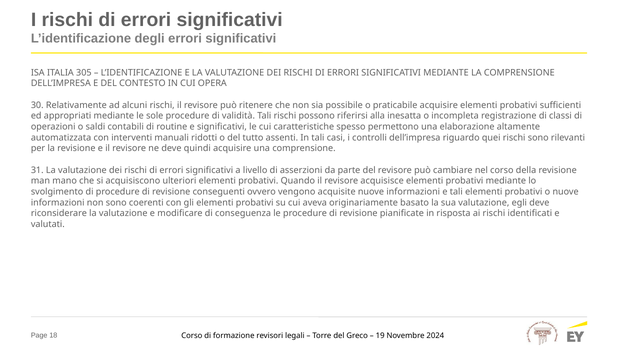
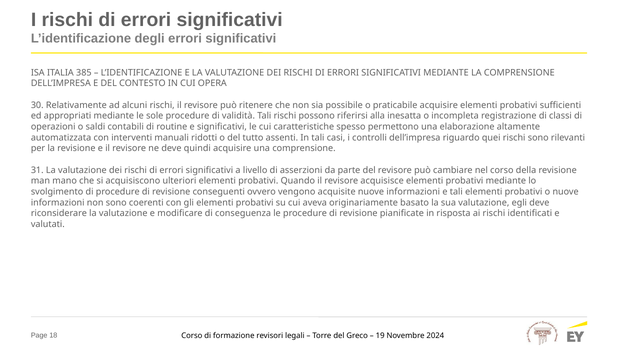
305: 305 -> 385
